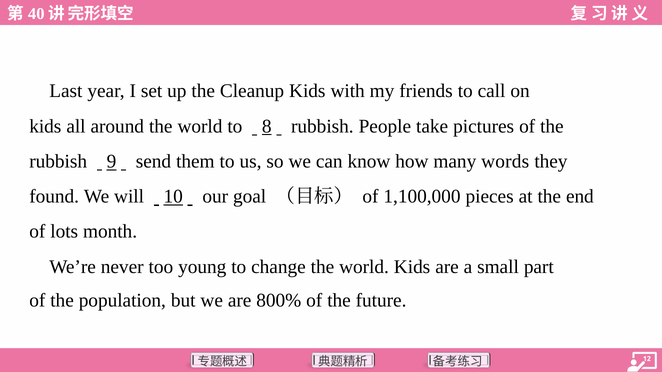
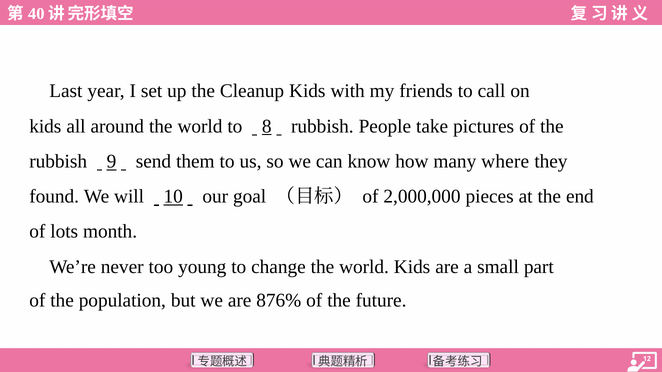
words: words -> where
1,100,000: 1,100,000 -> 2,000,000
800%: 800% -> 876%
